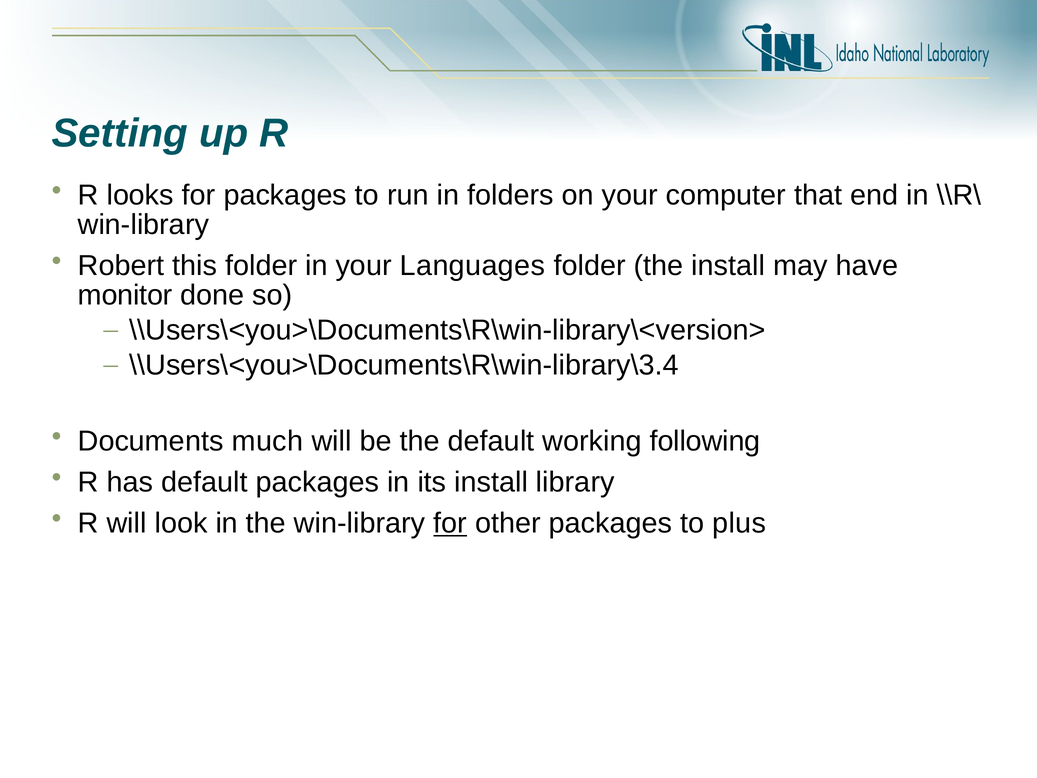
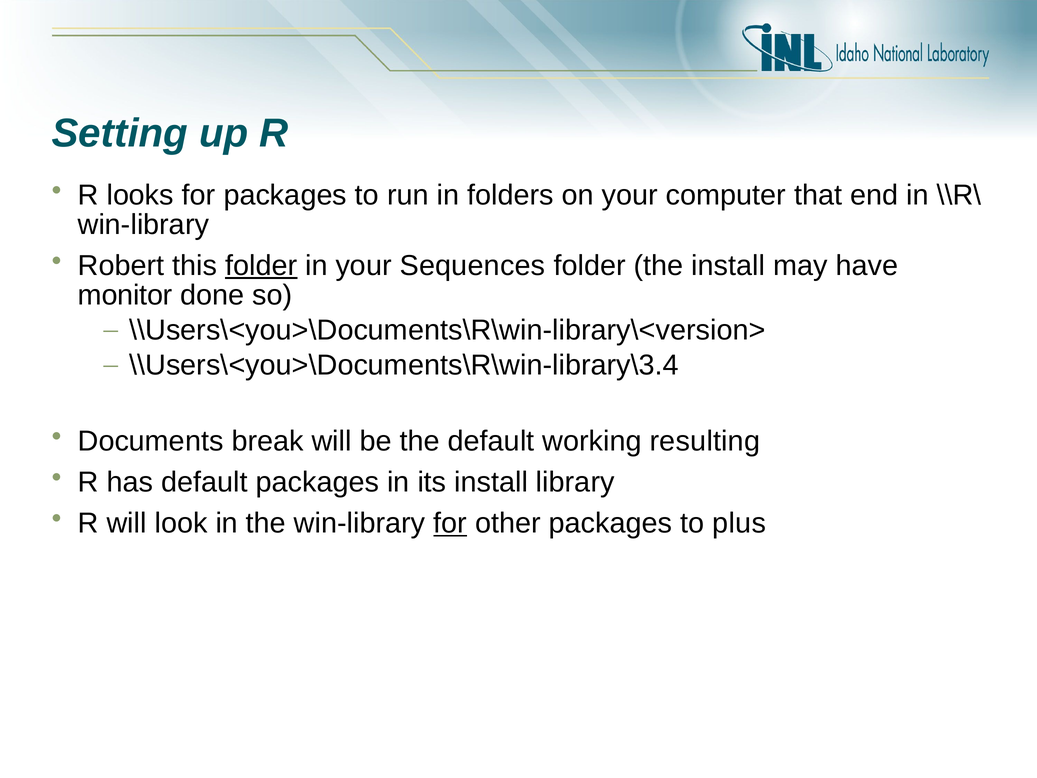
folder at (261, 266) underline: none -> present
Languages: Languages -> Sequences
much: much -> break
following: following -> resulting
